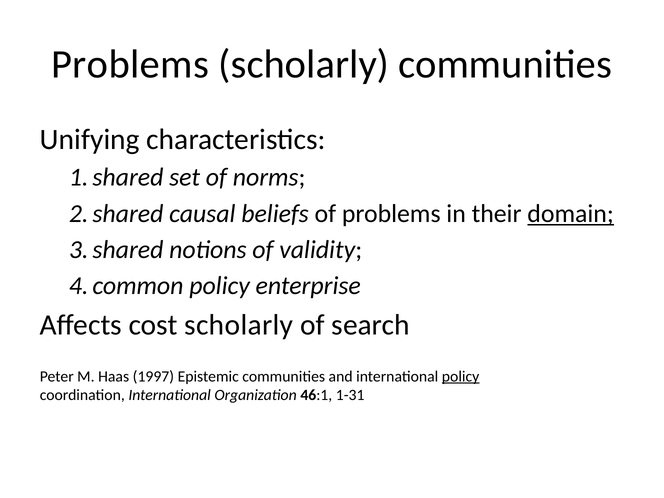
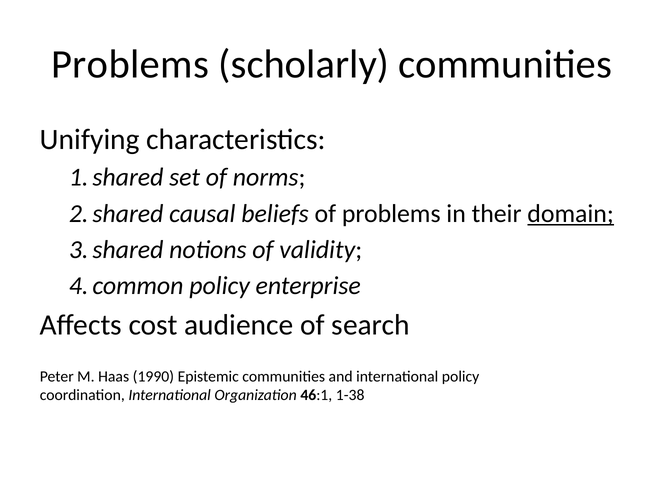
cost scholarly: scholarly -> audience
1997: 1997 -> 1990
policy at (461, 376) underline: present -> none
1-31: 1-31 -> 1-38
